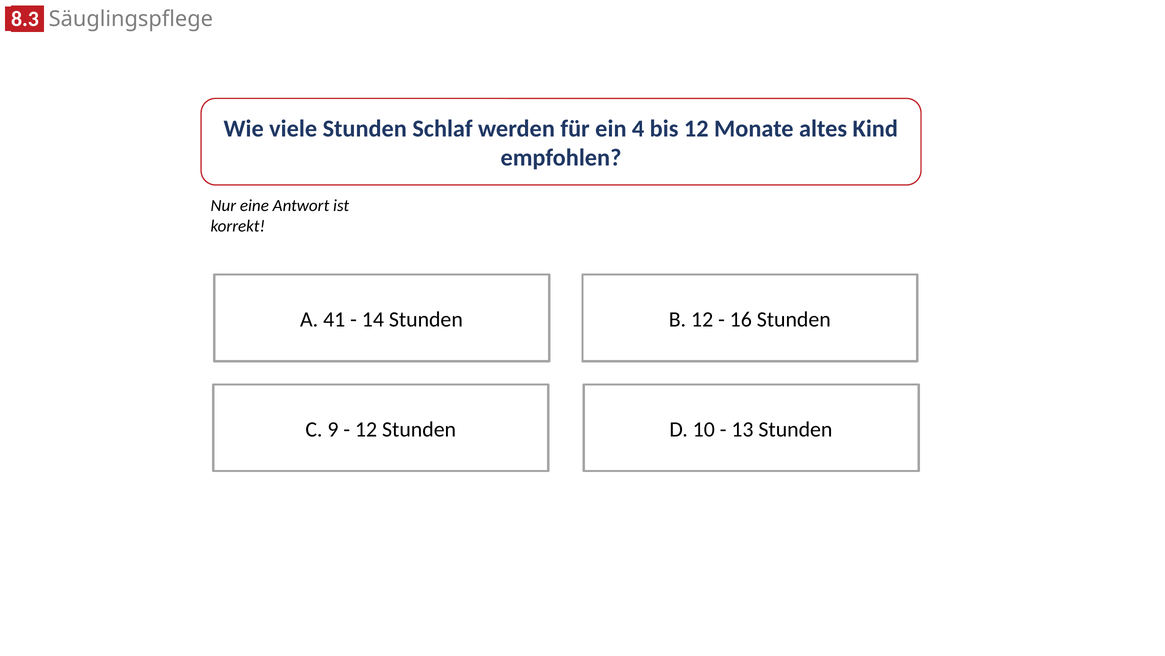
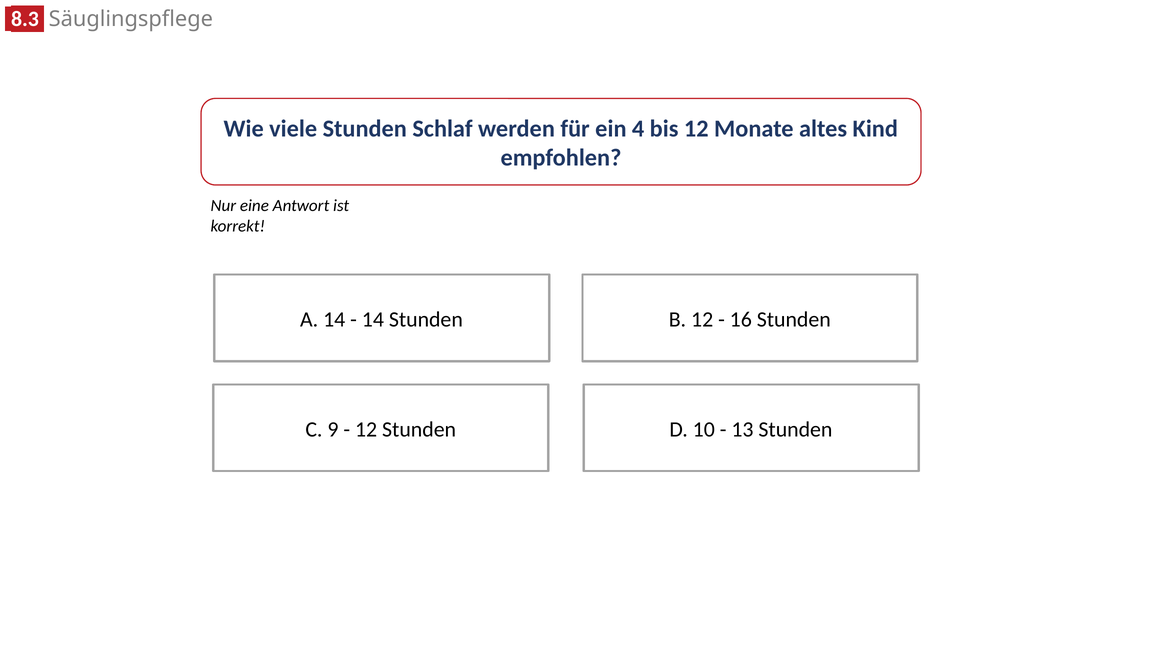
A 41: 41 -> 14
